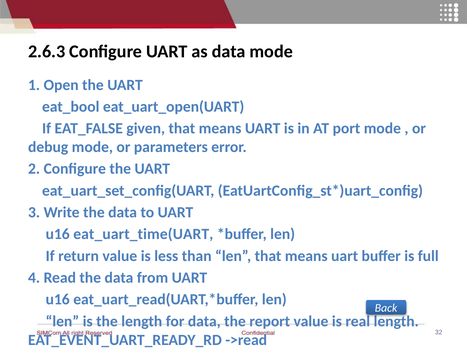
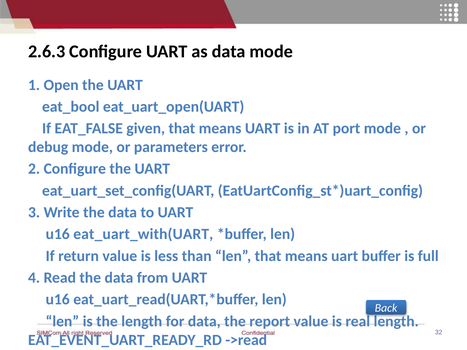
eat_uart_time(UART: eat_uart_time(UART -> eat_uart_with(UART
